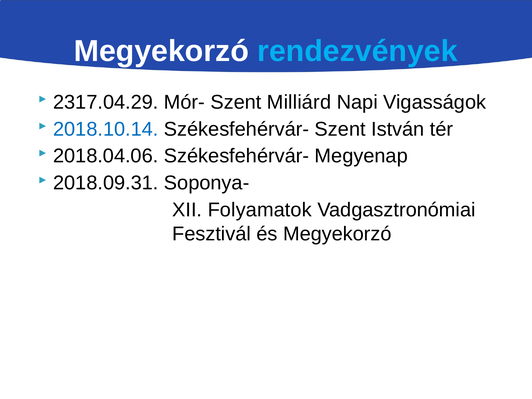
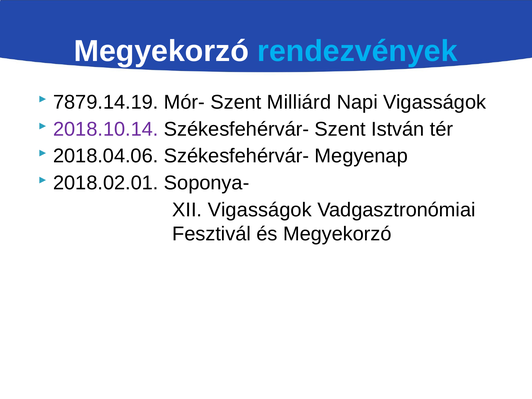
2317.04.29: 2317.04.29 -> 7879.14.19
2018.10.14 colour: blue -> purple
2018.09.31: 2018.09.31 -> 2018.02.01
XII Folyamatok: Folyamatok -> Vigasságok
